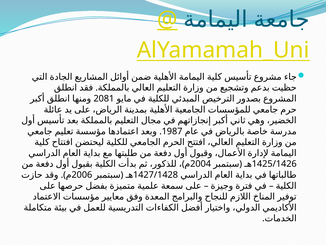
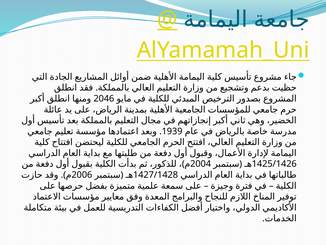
2081: 2081 -> 2046
1987: 1987 -> 1939
